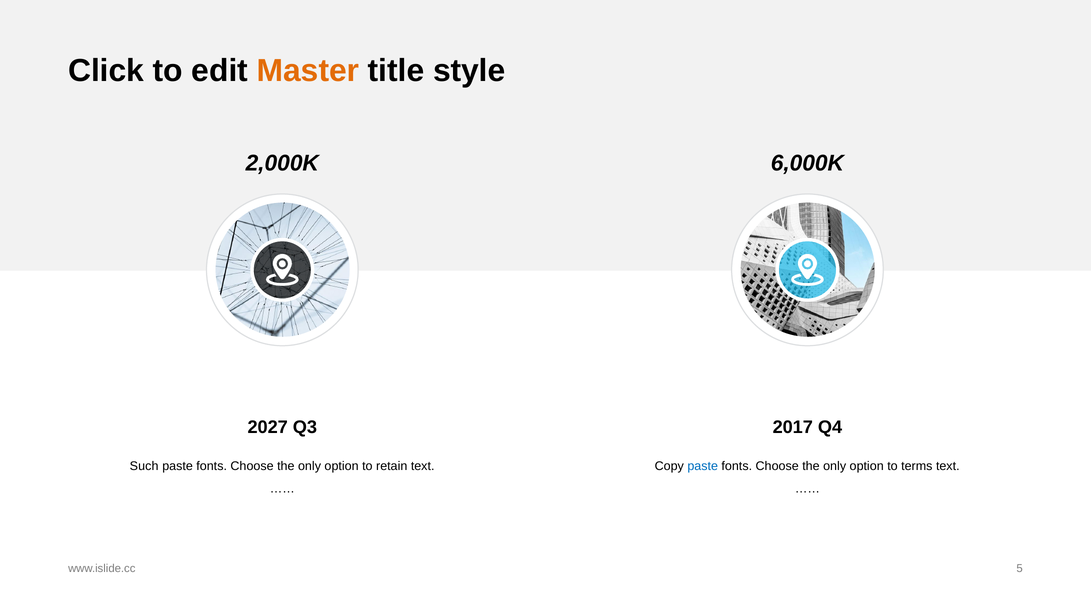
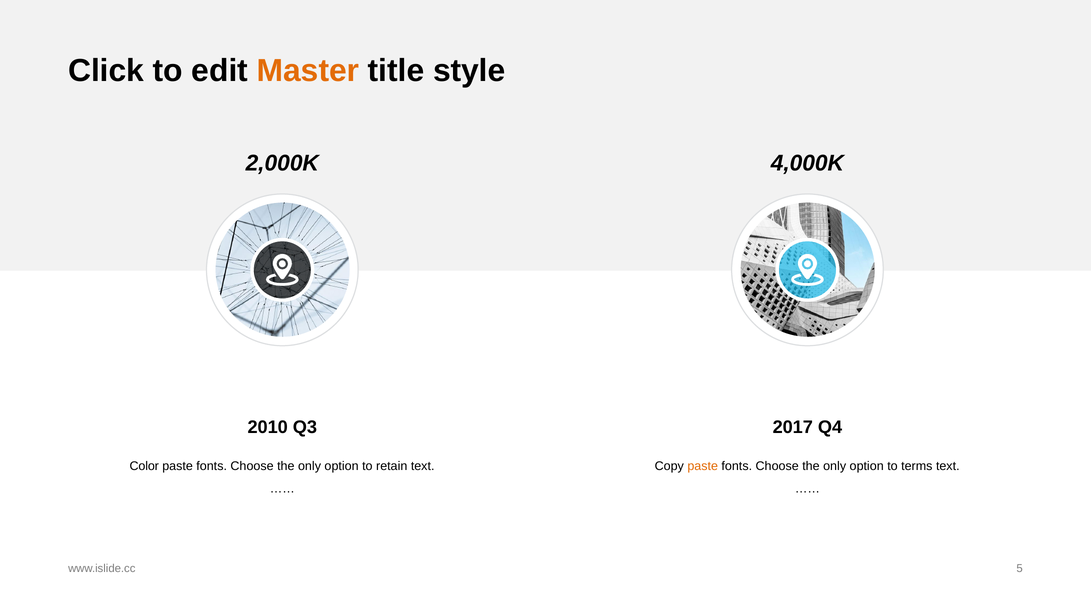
6,000K: 6,000K -> 4,000K
2027: 2027 -> 2010
Such: Such -> Color
paste at (703, 466) colour: blue -> orange
